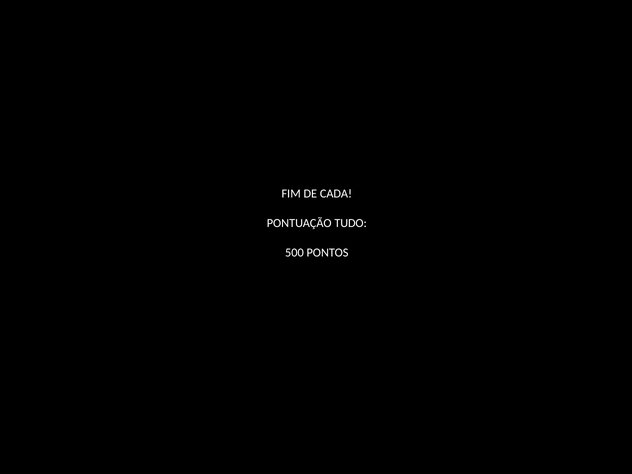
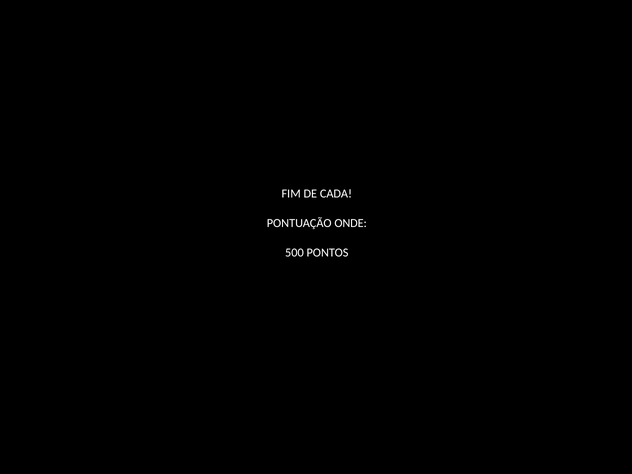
TUDO: TUDO -> ONDE
